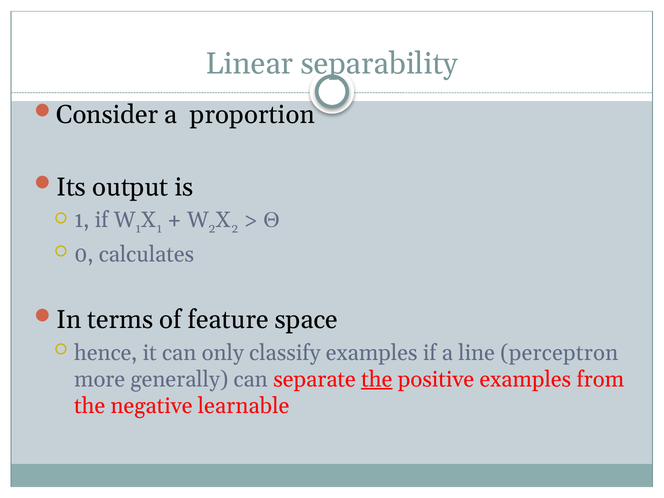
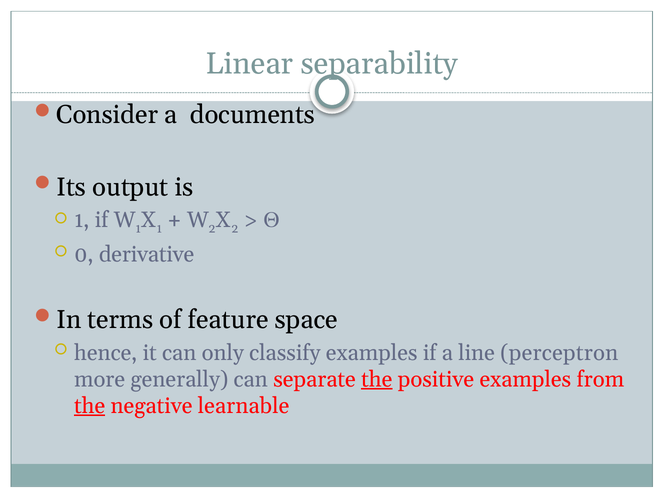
proportion: proportion -> documents
calculates: calculates -> derivative
the at (90, 406) underline: none -> present
